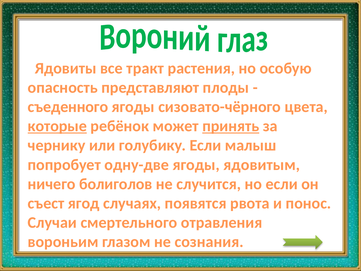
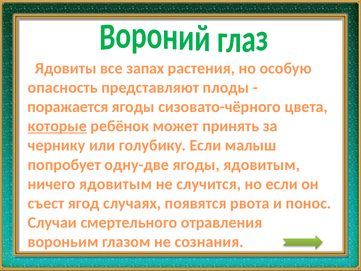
тракт: тракт -> запах
съеденного: съеденного -> поражается
принять underline: present -> none
ничего болиголов: болиголов -> ядовитым
